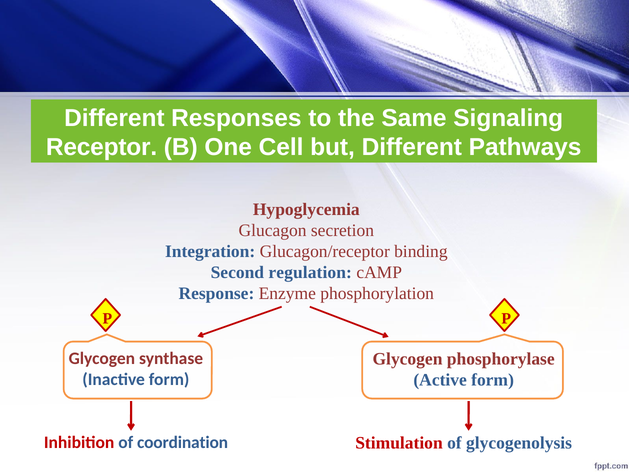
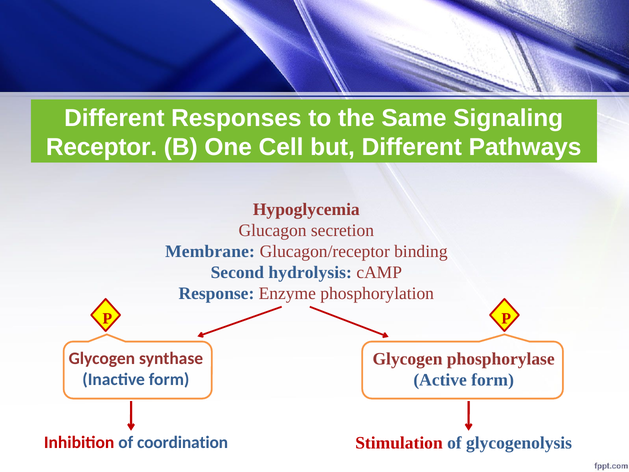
Integration: Integration -> Membrane
regulation: regulation -> hydrolysis
